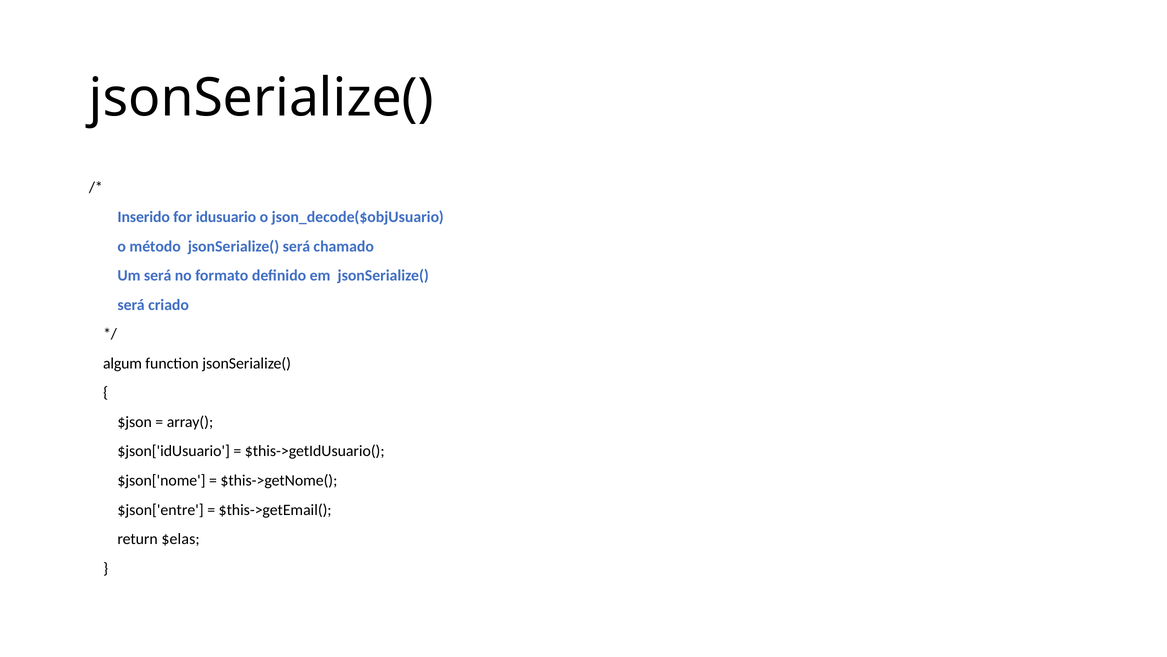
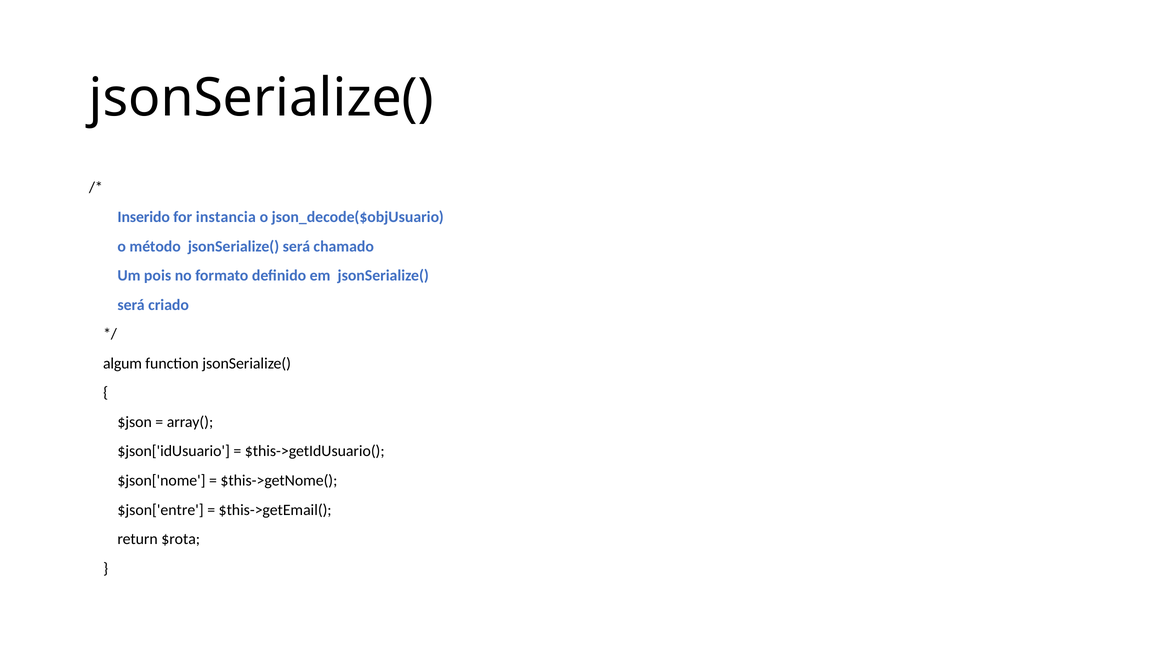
idusuario: idusuario -> instancia
Um será: será -> pois
$elas: $elas -> $rota
